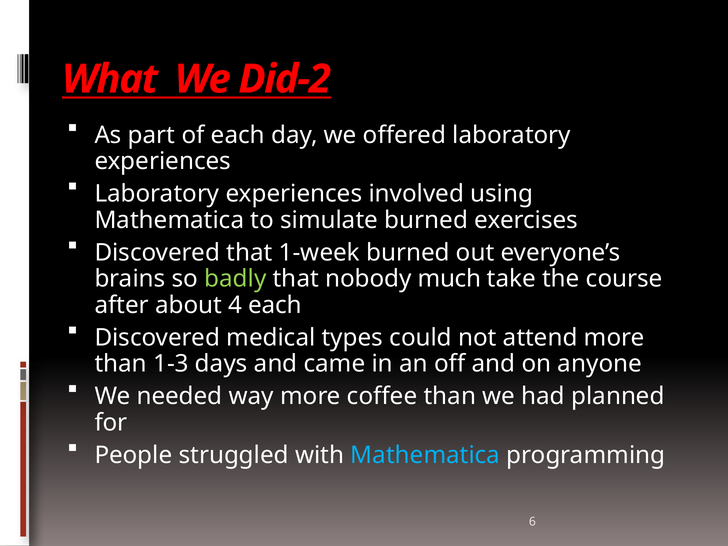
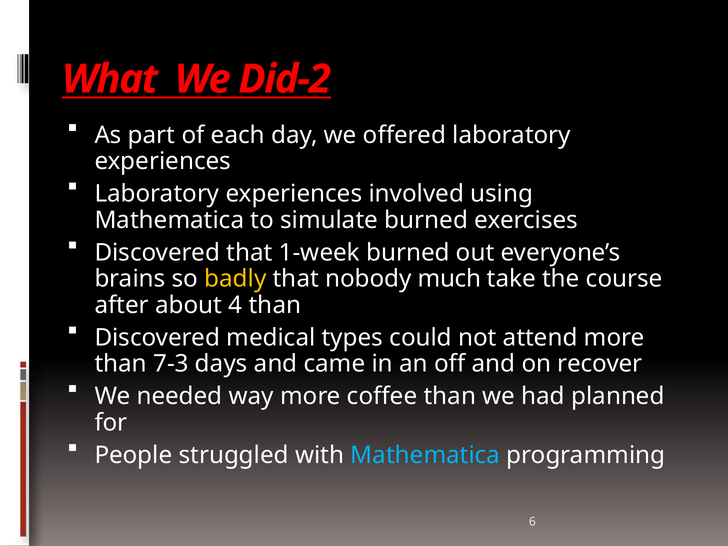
badly colour: light green -> yellow
4 each: each -> than
1-3: 1-3 -> 7-3
anyone: anyone -> recover
